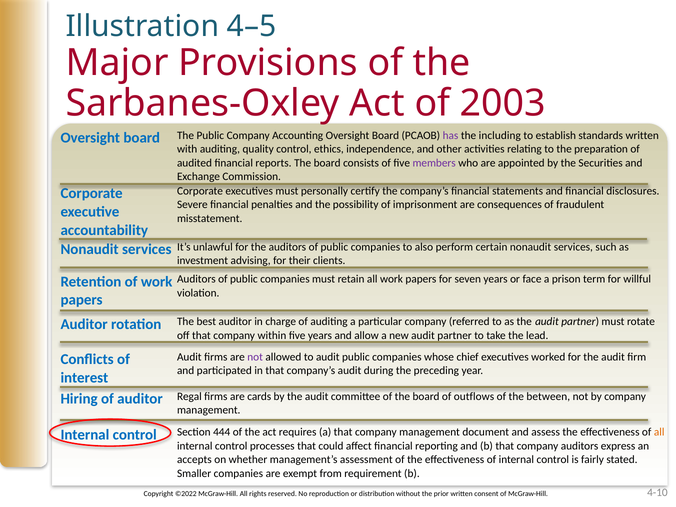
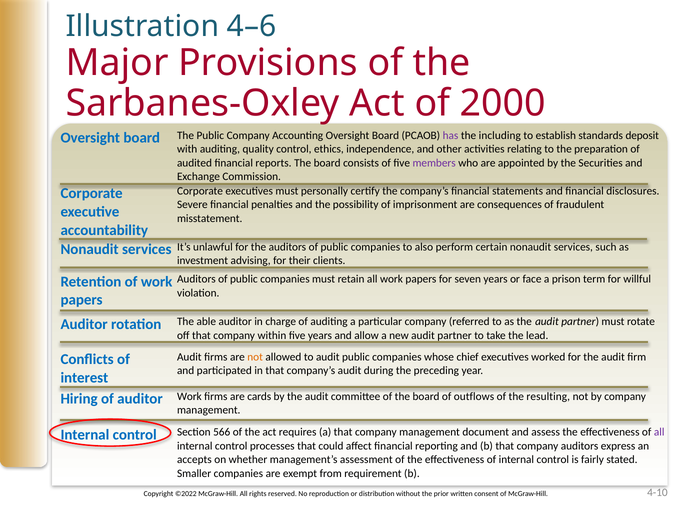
4–5: 4–5 -> 4–6
2003: 2003 -> 2000
standards written: written -> deposit
best: best -> able
not at (255, 357) colour: purple -> orange
auditor Regal: Regal -> Work
between: between -> resulting
444: 444 -> 566
all at (659, 432) colour: orange -> purple
